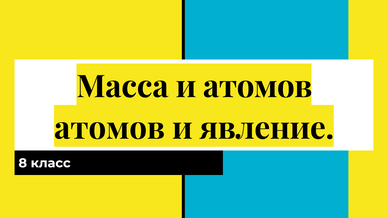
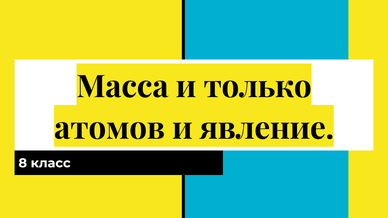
и атомов: атомов -> только
